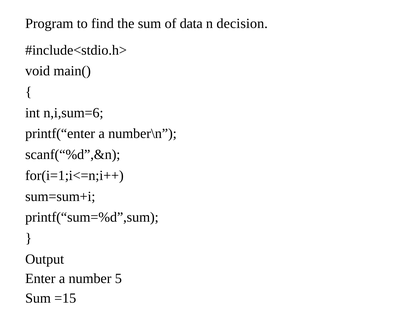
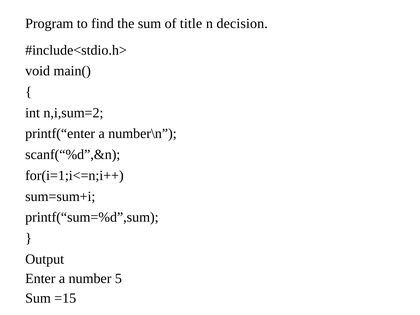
data: data -> title
n,i,sum=6: n,i,sum=6 -> n,i,sum=2
